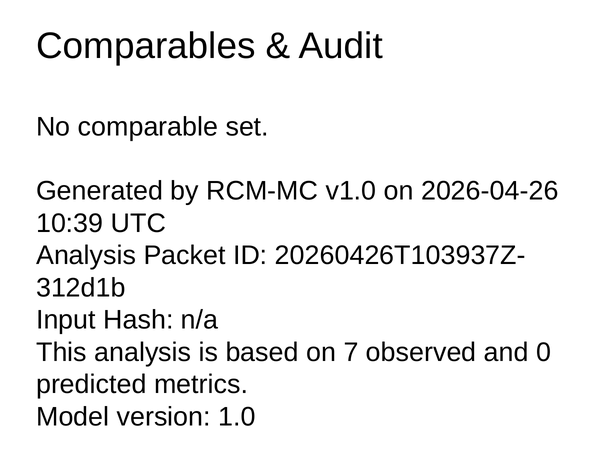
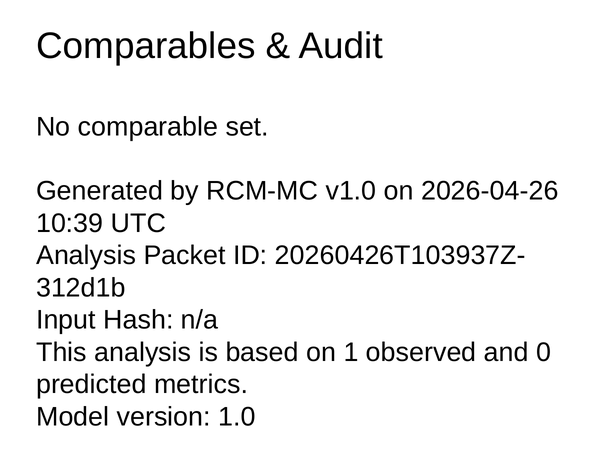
7: 7 -> 1
